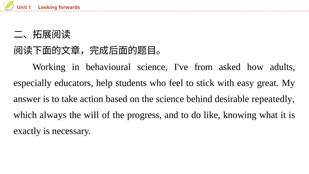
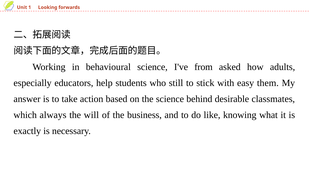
feel: feel -> still
great: great -> them
repeatedly: repeatedly -> classmates
progress: progress -> business
